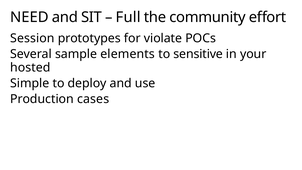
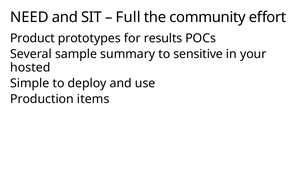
Session: Session -> Product
violate: violate -> results
elements: elements -> summary
cases: cases -> items
